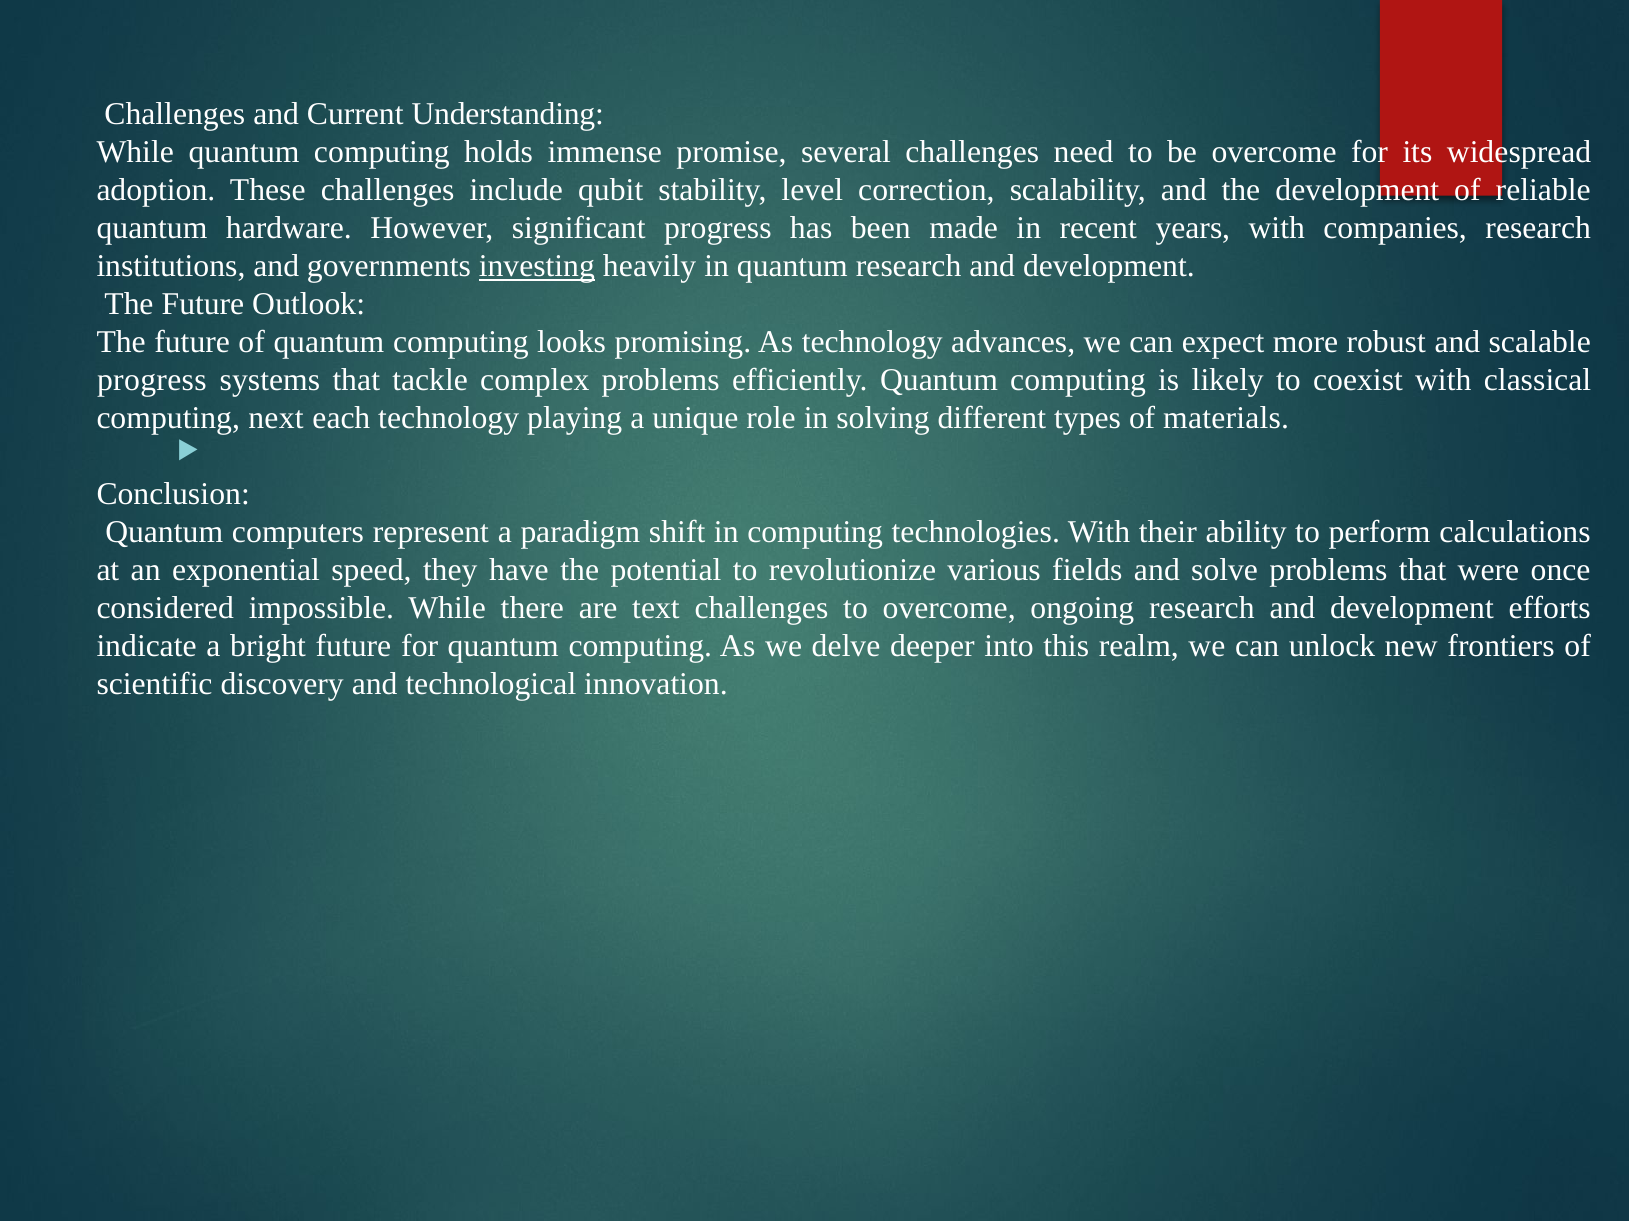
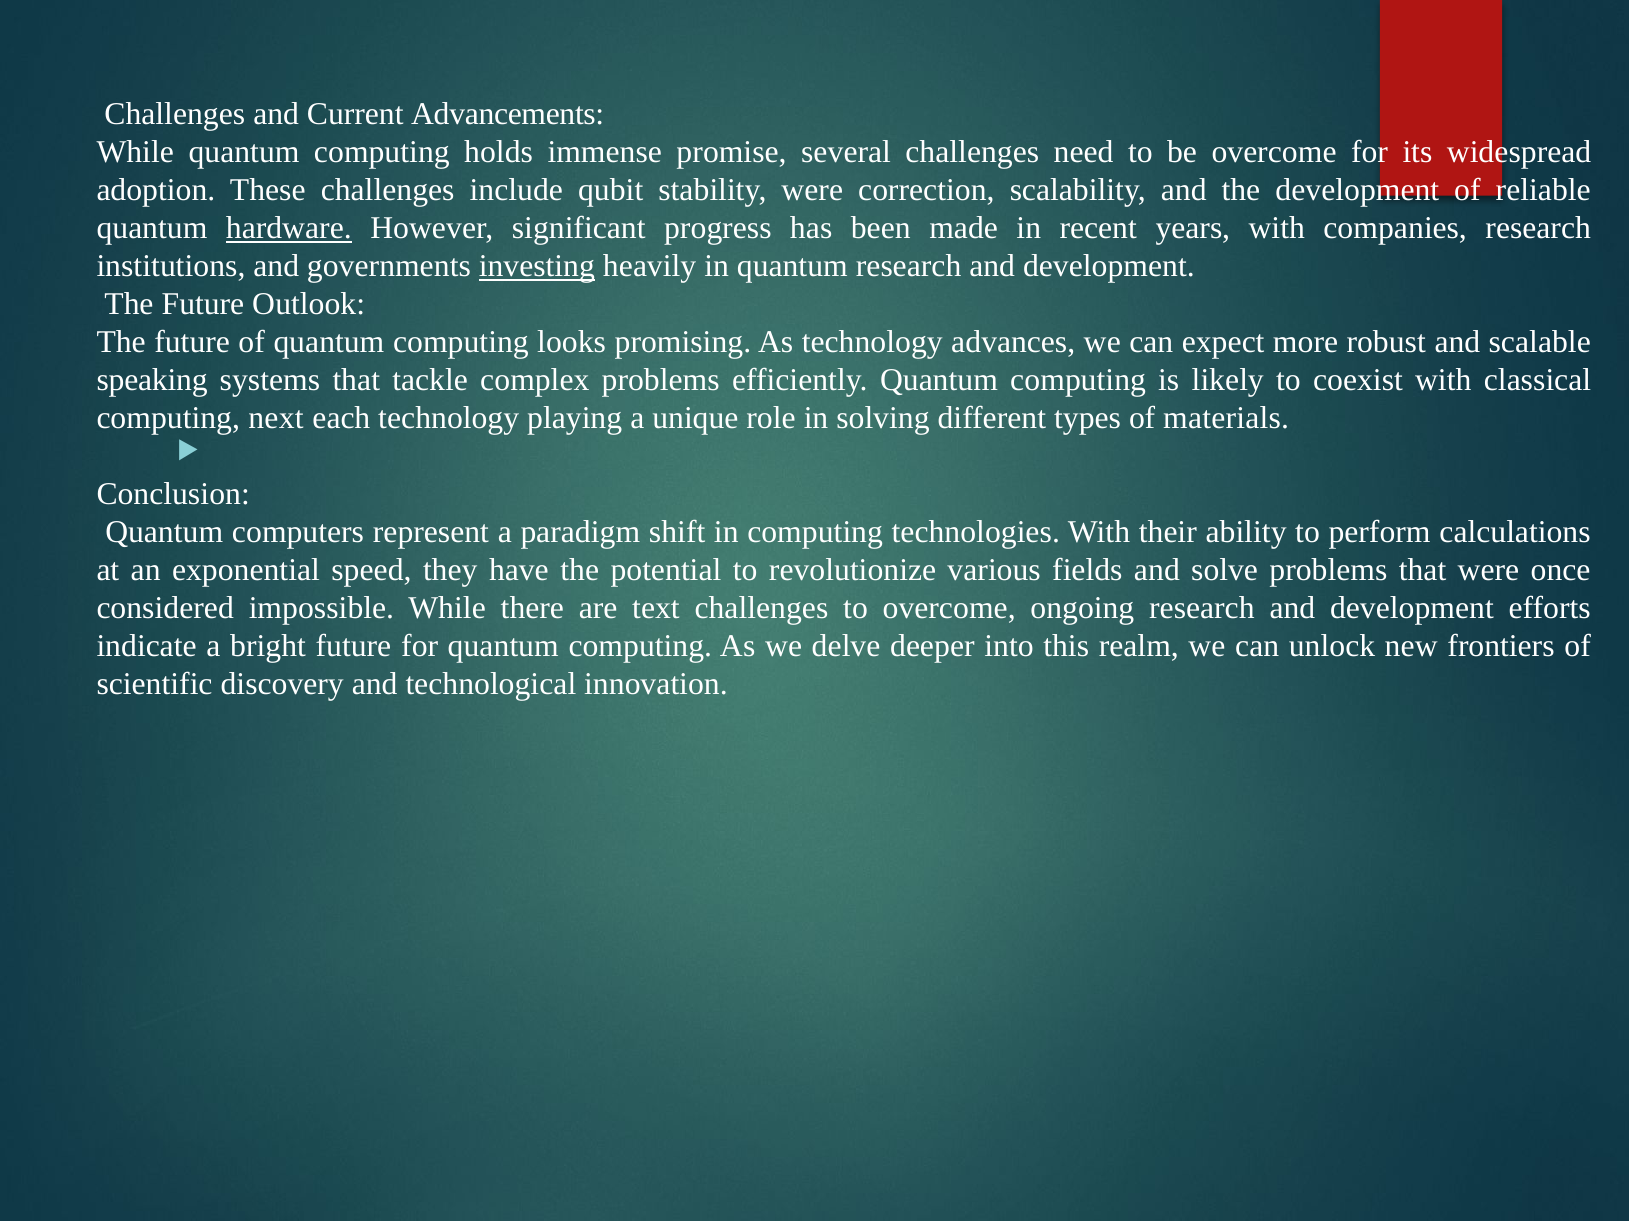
Understanding: Understanding -> Advancements
stability level: level -> were
hardware underline: none -> present
progress at (152, 381): progress -> speaking
